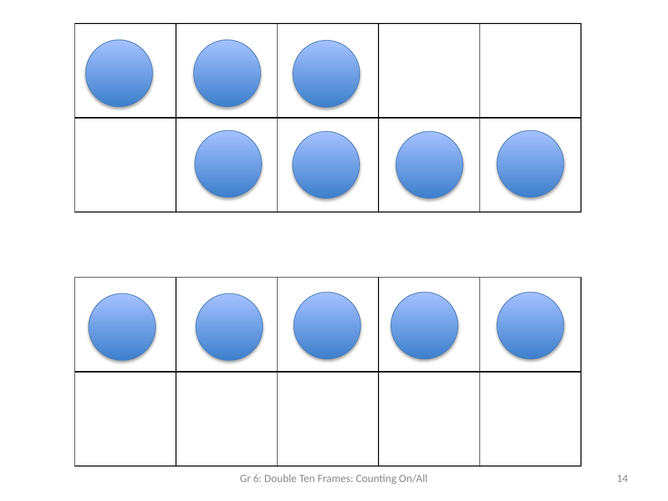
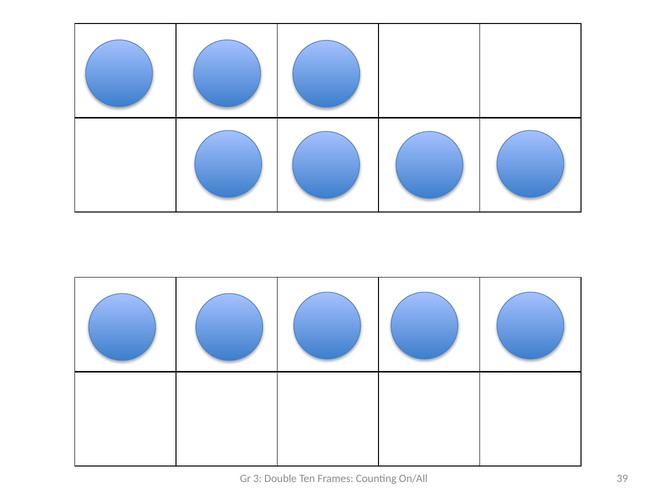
6: 6 -> 3
14: 14 -> 39
